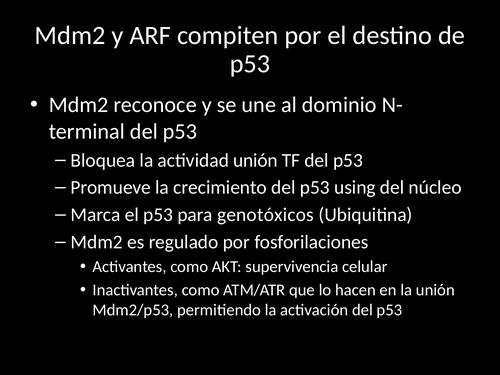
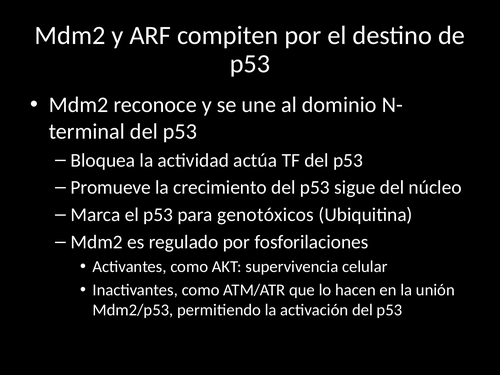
actividad unión: unión -> actúa
using: using -> sigue
